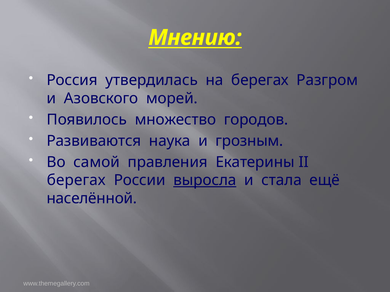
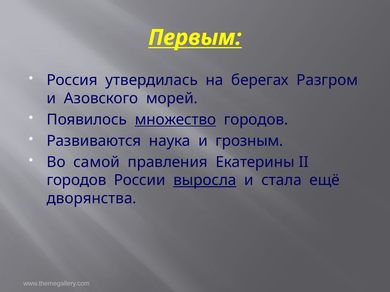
Мнению: Мнению -> Первым
множество underline: none -> present
берегах at (76, 181): берегах -> городов
населённой: населённой -> дворянства
